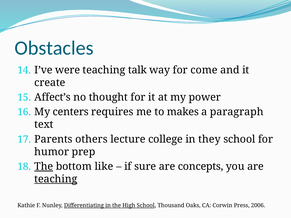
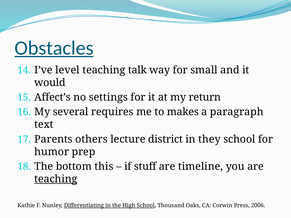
Obstacles underline: none -> present
were: were -> level
come: come -> small
create: create -> would
thought: thought -> settings
power: power -> return
centers: centers -> several
college: college -> district
The at (44, 167) underline: present -> none
like: like -> this
sure: sure -> stuff
concepts: concepts -> timeline
